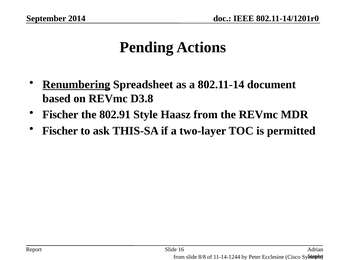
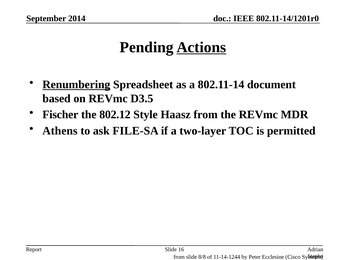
Actions underline: none -> present
D3.8: D3.8 -> D3.5
802.91: 802.91 -> 802.12
Fischer at (60, 131): Fischer -> Athens
THIS-SA: THIS-SA -> FILE-SA
